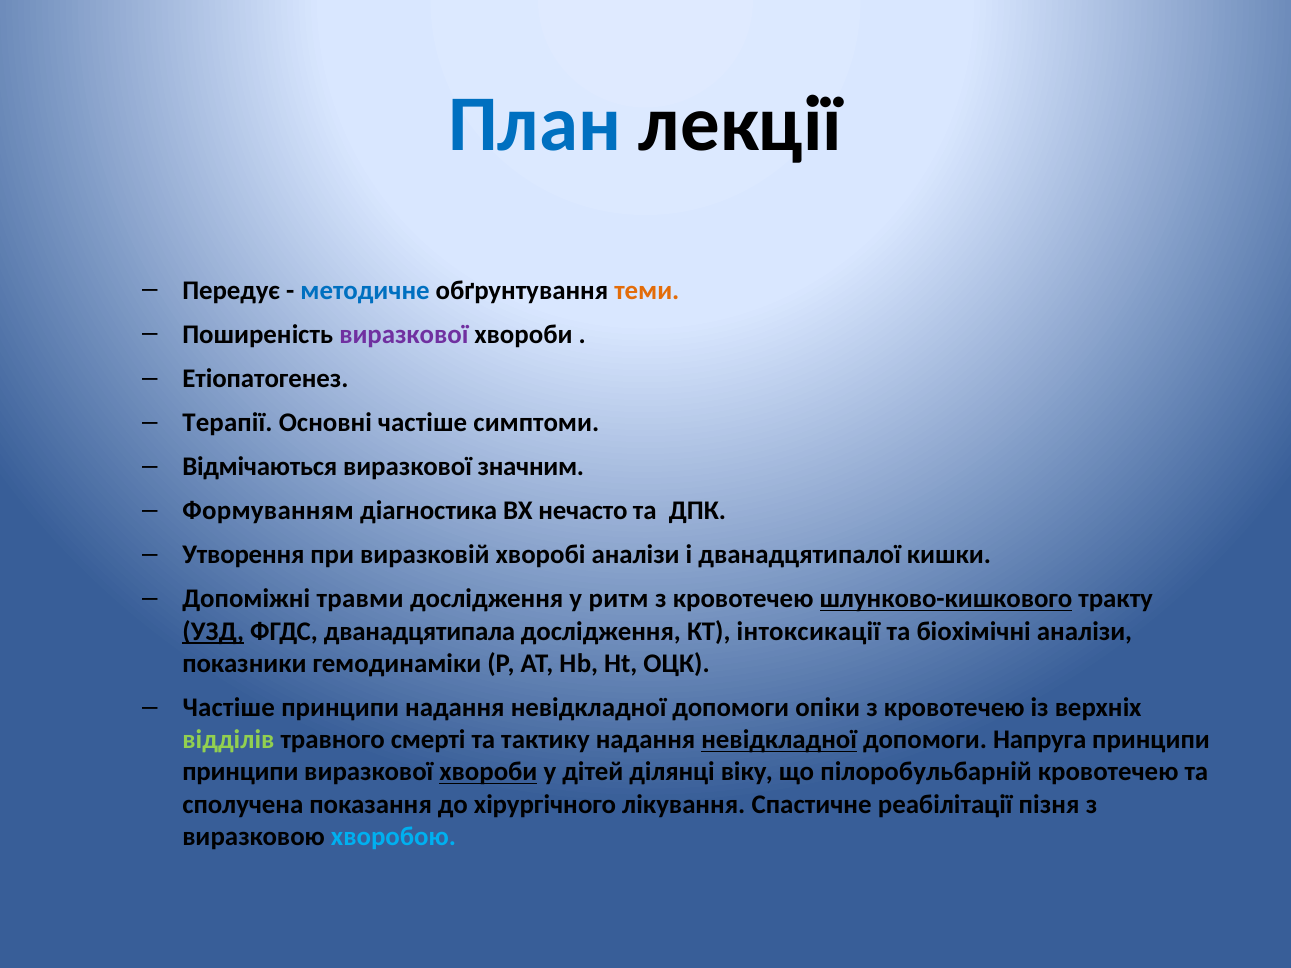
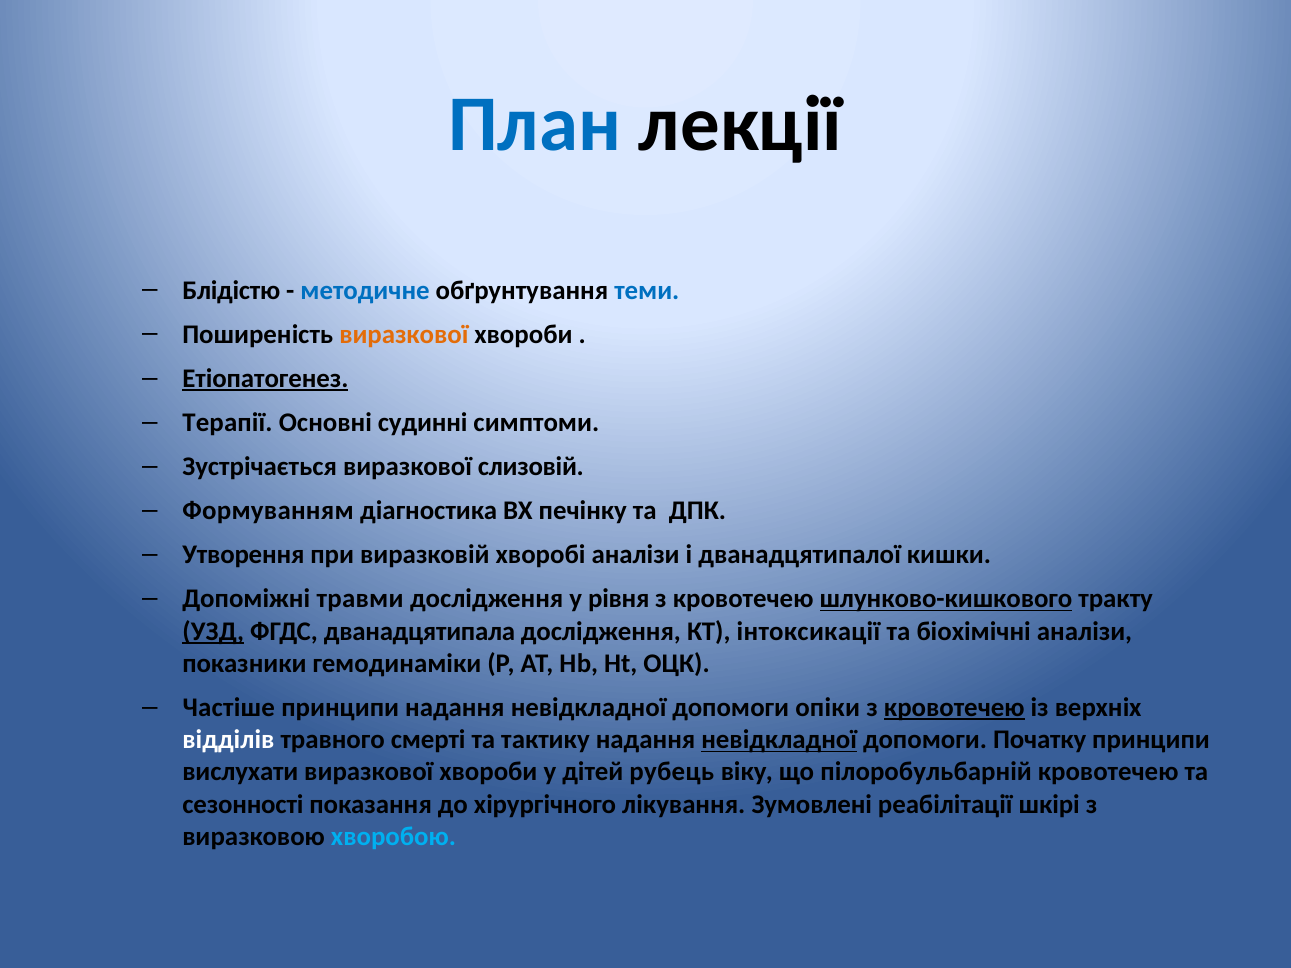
Передує: Передує -> Блiдiстю
теми colour: orange -> blue
виразкової at (404, 334) colour: purple -> orange
Етіопатогенез underline: none -> present
частiше: частiше -> судиннi
Відмічаються: Відмічаються -> Зустрiчається
значним: значним -> слизовiй
нечасто: нечасто -> печiнку
ритм: ритм -> рівня
кровотечею at (954, 708) underline: none -> present
відділів colour: light green -> white
Напруга: Напруга -> Початку
принципи at (240, 772): принципи -> вислухати
хвороби at (488, 772) underline: present -> none
дiлянцi: дiлянцi -> рубець
сполучена: сполучена -> сезонностi
Спастичне: Спастичне -> Зумовлені
пiзня: пiзня -> шкiрi
